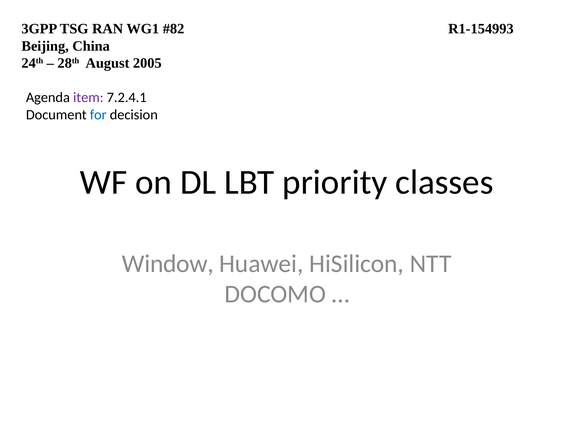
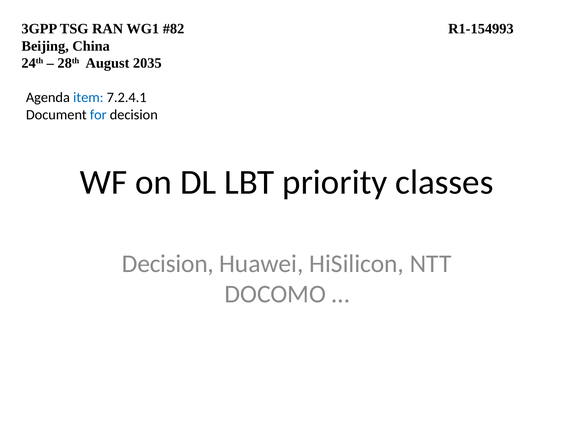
2005: 2005 -> 2035
item colour: purple -> blue
Window at (168, 264): Window -> Decision
